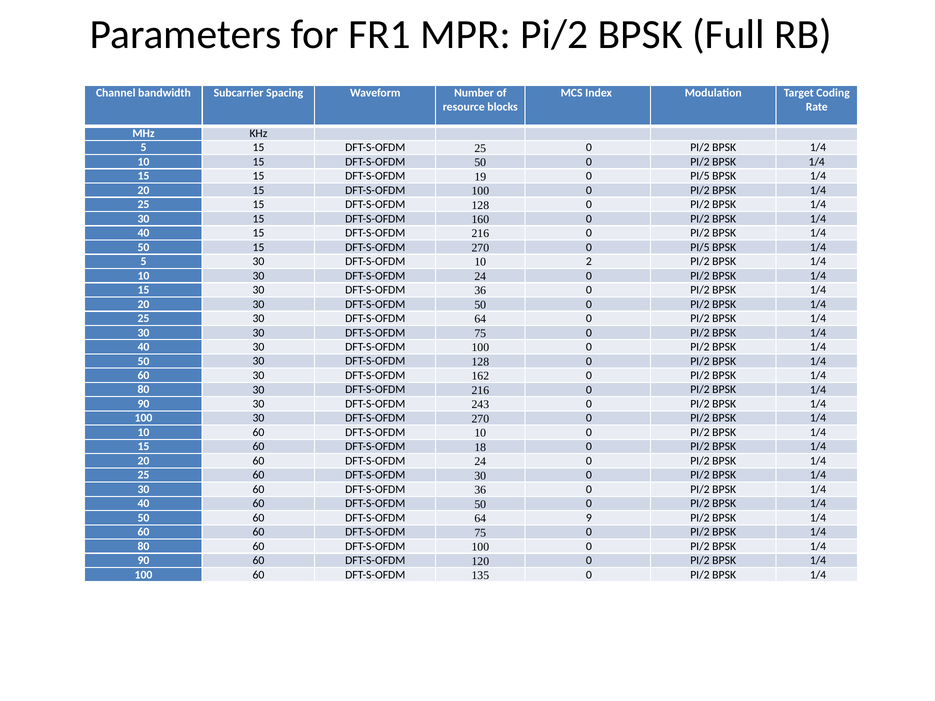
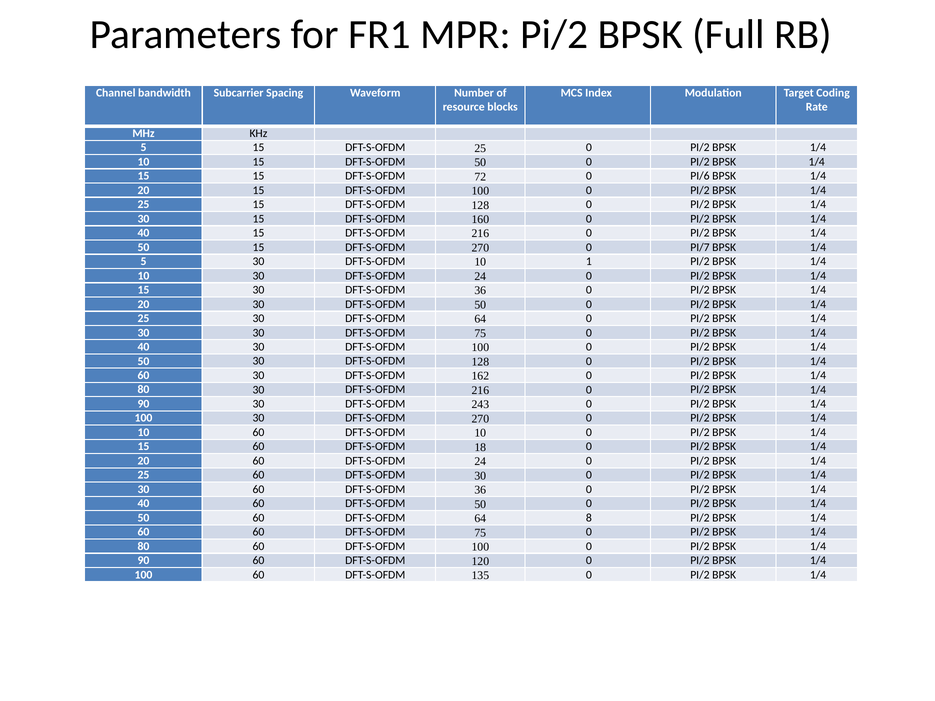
19: 19 -> 72
PI/5 at (700, 176): PI/5 -> PI/6
270 0 PI/5: PI/5 -> PI/7
2: 2 -> 1
9: 9 -> 8
